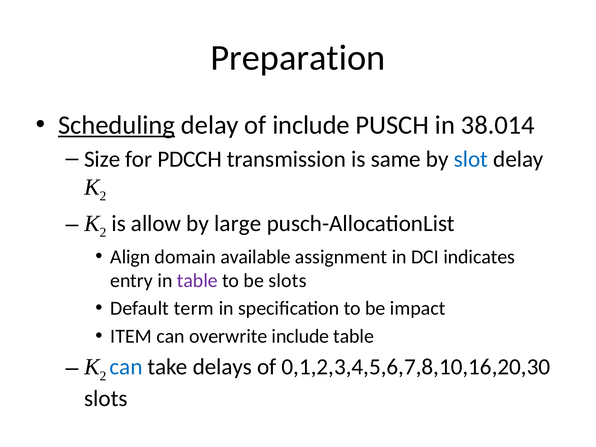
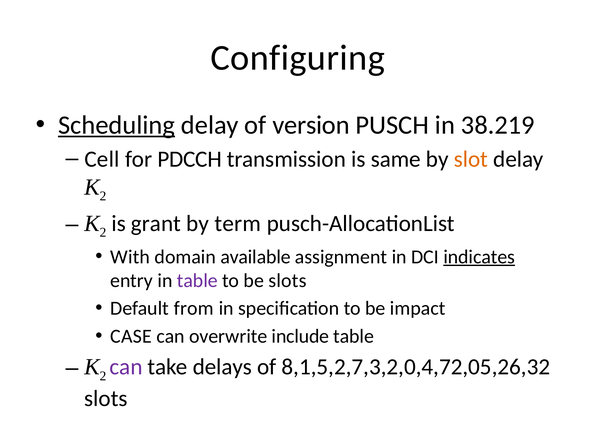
Preparation: Preparation -> Configuring
of include: include -> version
38.014: 38.014 -> 38.219
Size: Size -> Cell
slot colour: blue -> orange
allow: allow -> grant
large: large -> term
Align: Align -> With
indicates underline: none -> present
term: term -> from
ITEM: ITEM -> CASE
can at (126, 367) colour: blue -> purple
0,1,2,3,4,5,6,7,8,10,16,20,30: 0,1,2,3,4,5,6,7,8,10,16,20,30 -> 8,1,5,2,7,3,2,0,4,72,05,26,32
